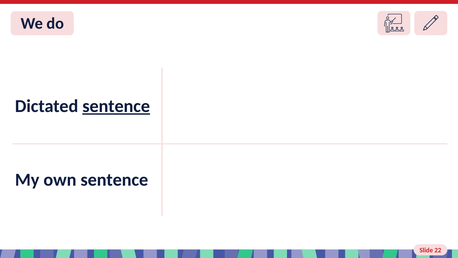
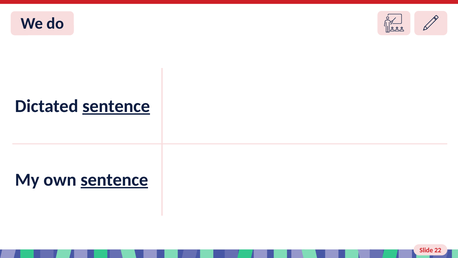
sentence at (114, 180) underline: none -> present
